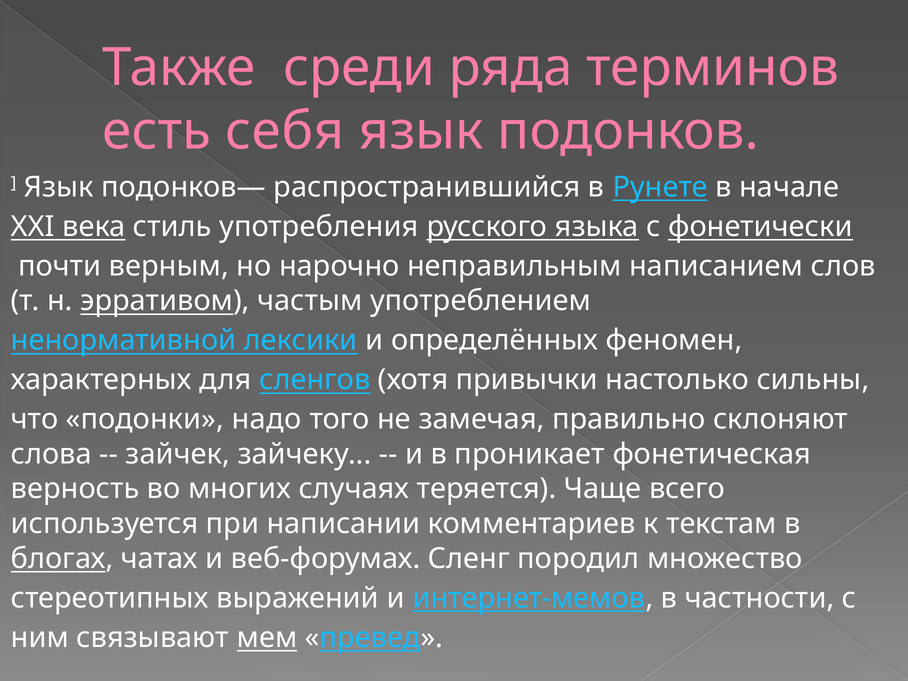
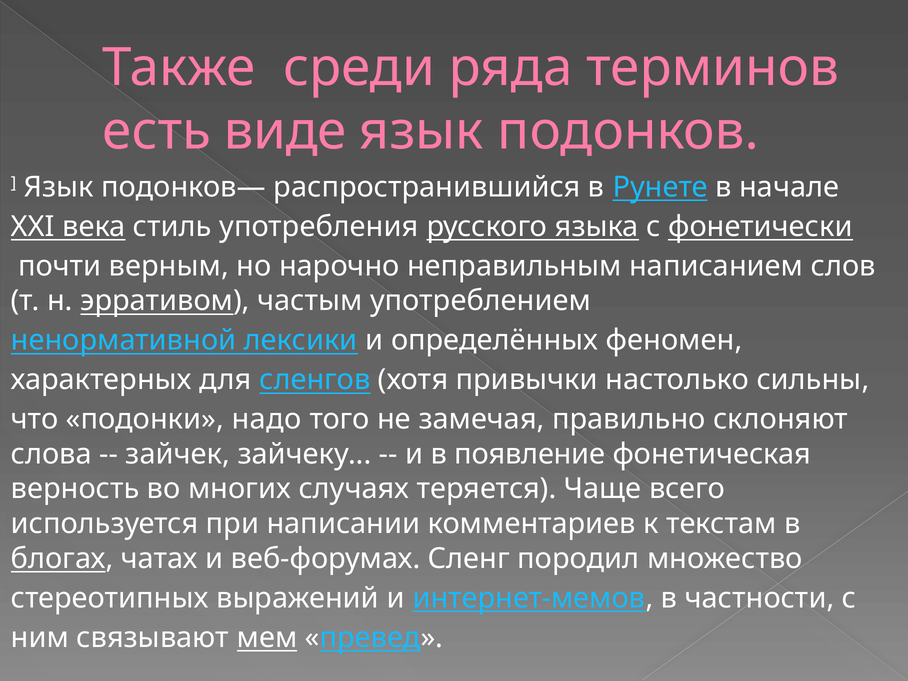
себя: себя -> виде
проникает: проникает -> появление
